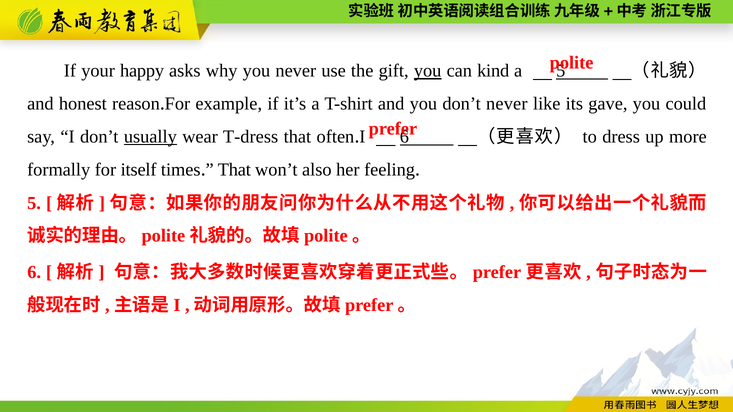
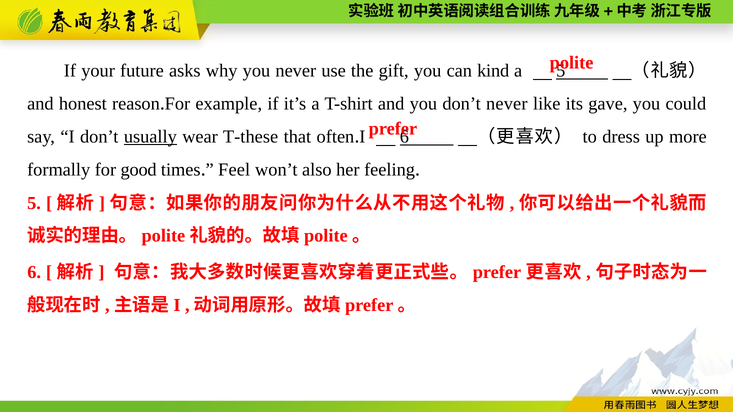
happy: happy -> future
you at (428, 71) underline: present -> none
T-dress: T-dress -> T-these
itself: itself -> good
That at (234, 170): That -> Feel
